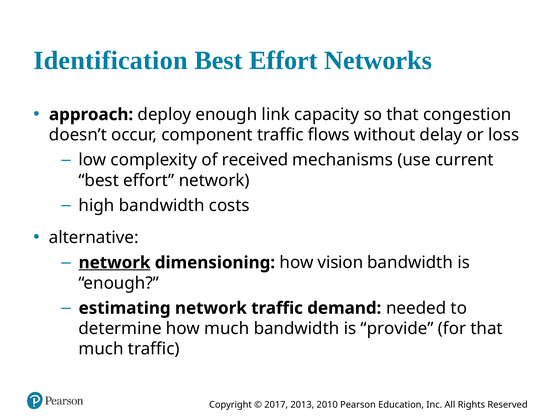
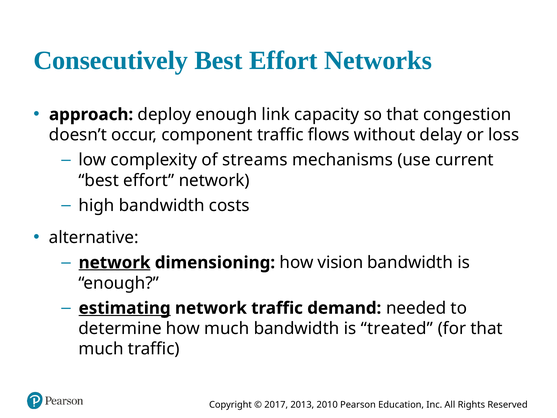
Identification: Identification -> Consecutively
received: received -> streams
estimating underline: none -> present
provide: provide -> treated
